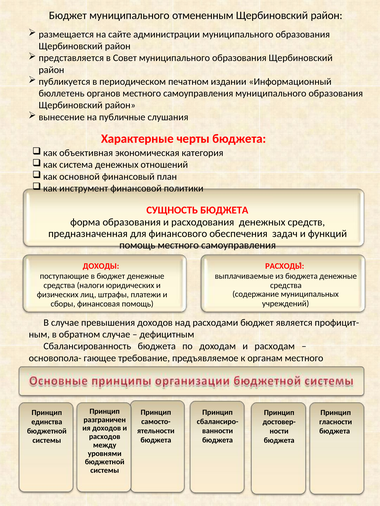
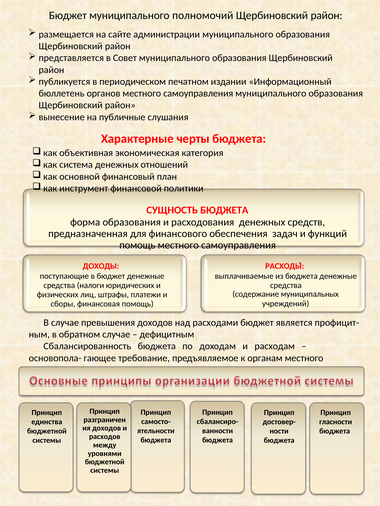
отмененным: отмененным -> полномочий
